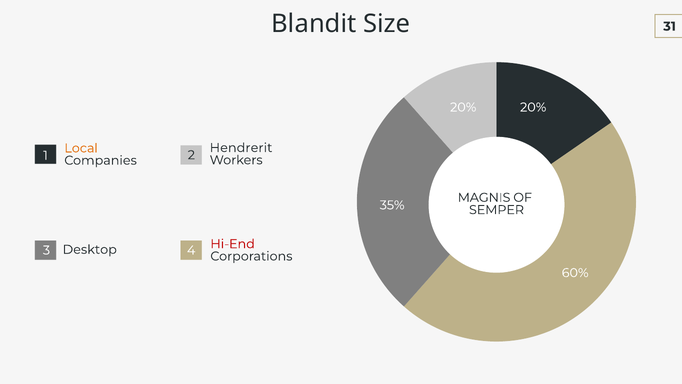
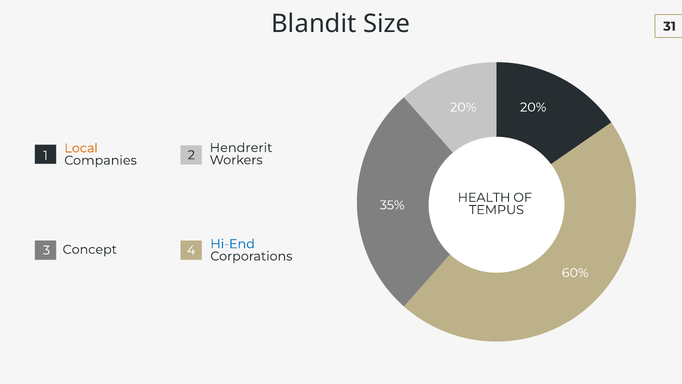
MAGNIS: MAGNIS -> HEALTH
SEMPER: SEMPER -> TEMPUS
Hi-End colour: red -> blue
Desktop: Desktop -> Concept
